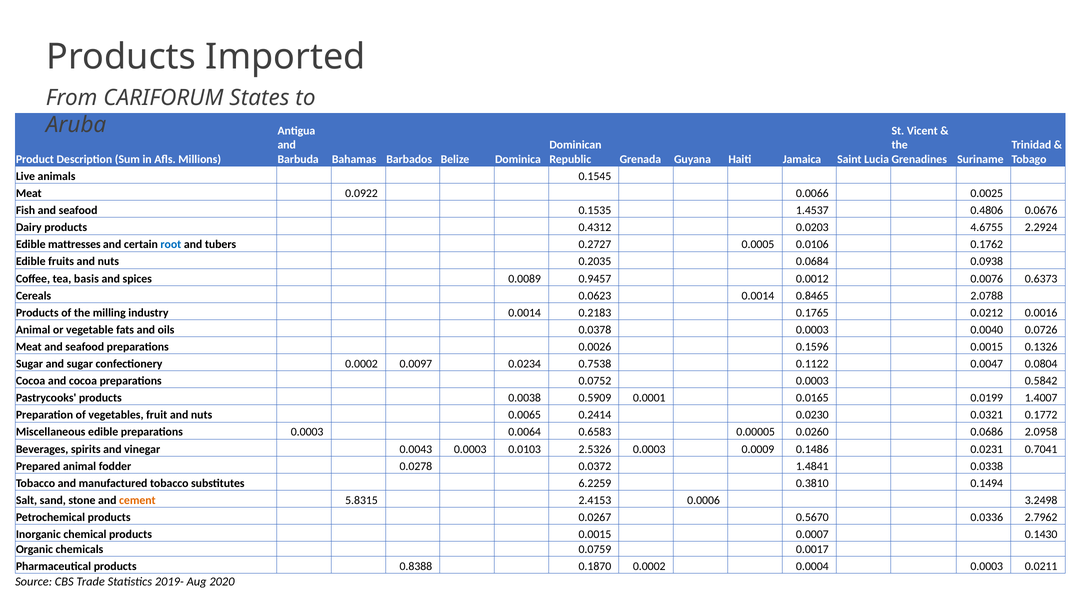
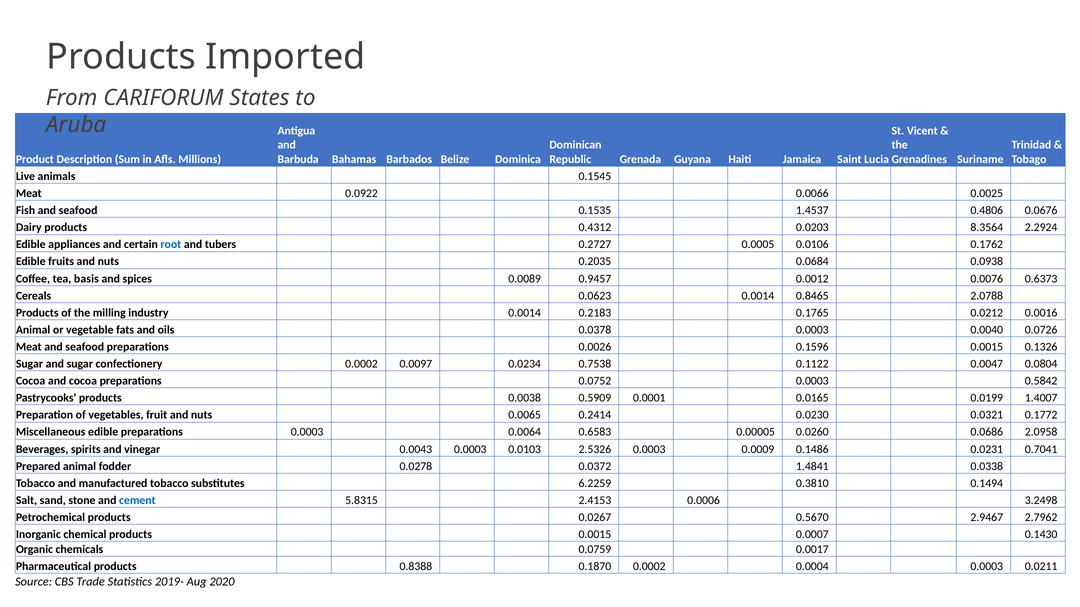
4.6755: 4.6755 -> 8.3564
mattresses: mattresses -> appliances
cement colour: orange -> blue
0.0336: 0.0336 -> 2.9467
